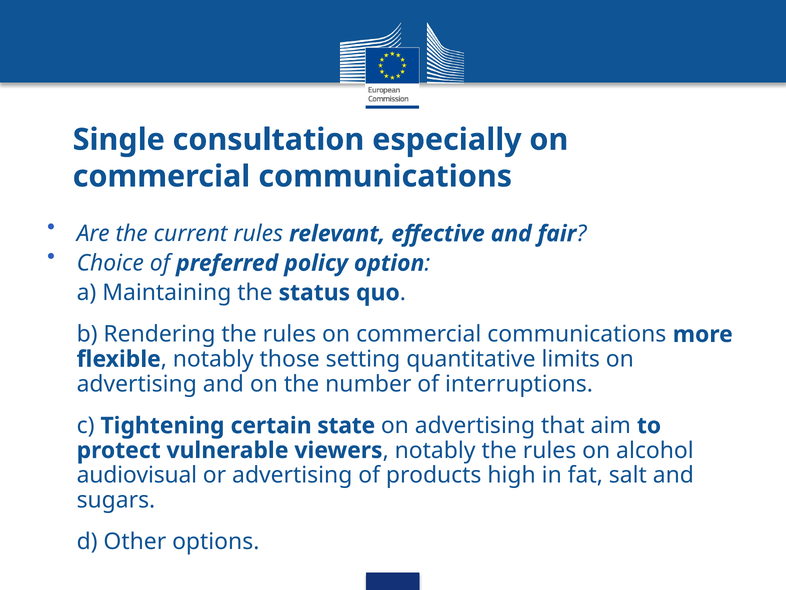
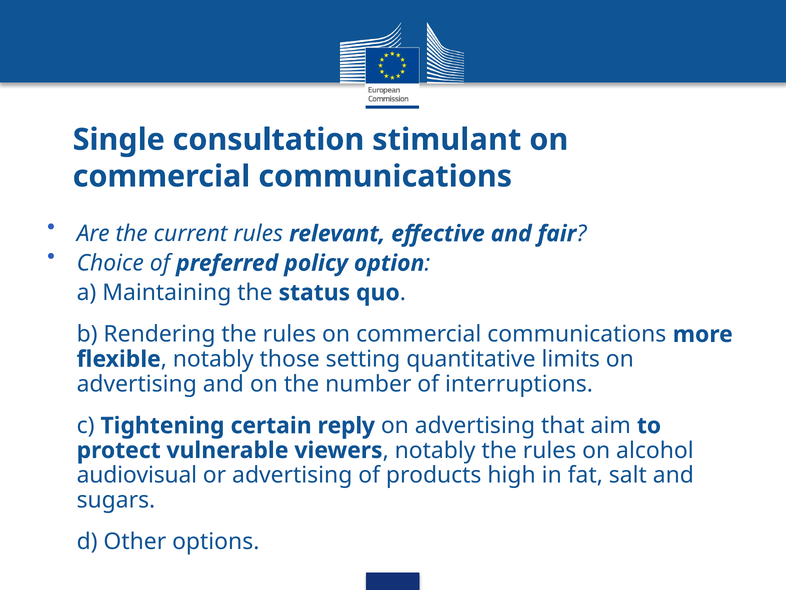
especially: especially -> stimulant
state: state -> reply
